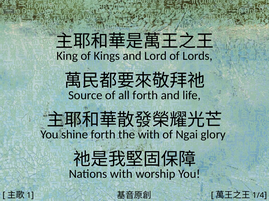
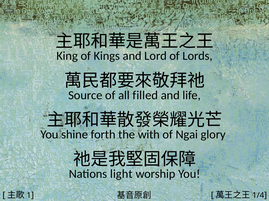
all forth: forth -> filled
Nations with: with -> light
